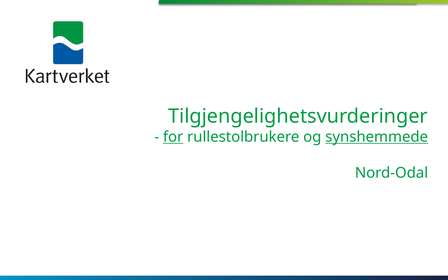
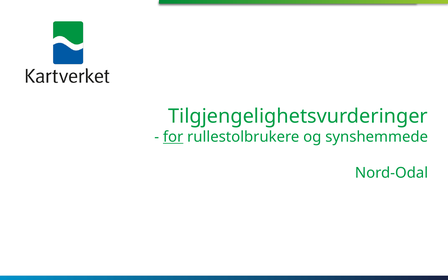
synshemmede underline: present -> none
